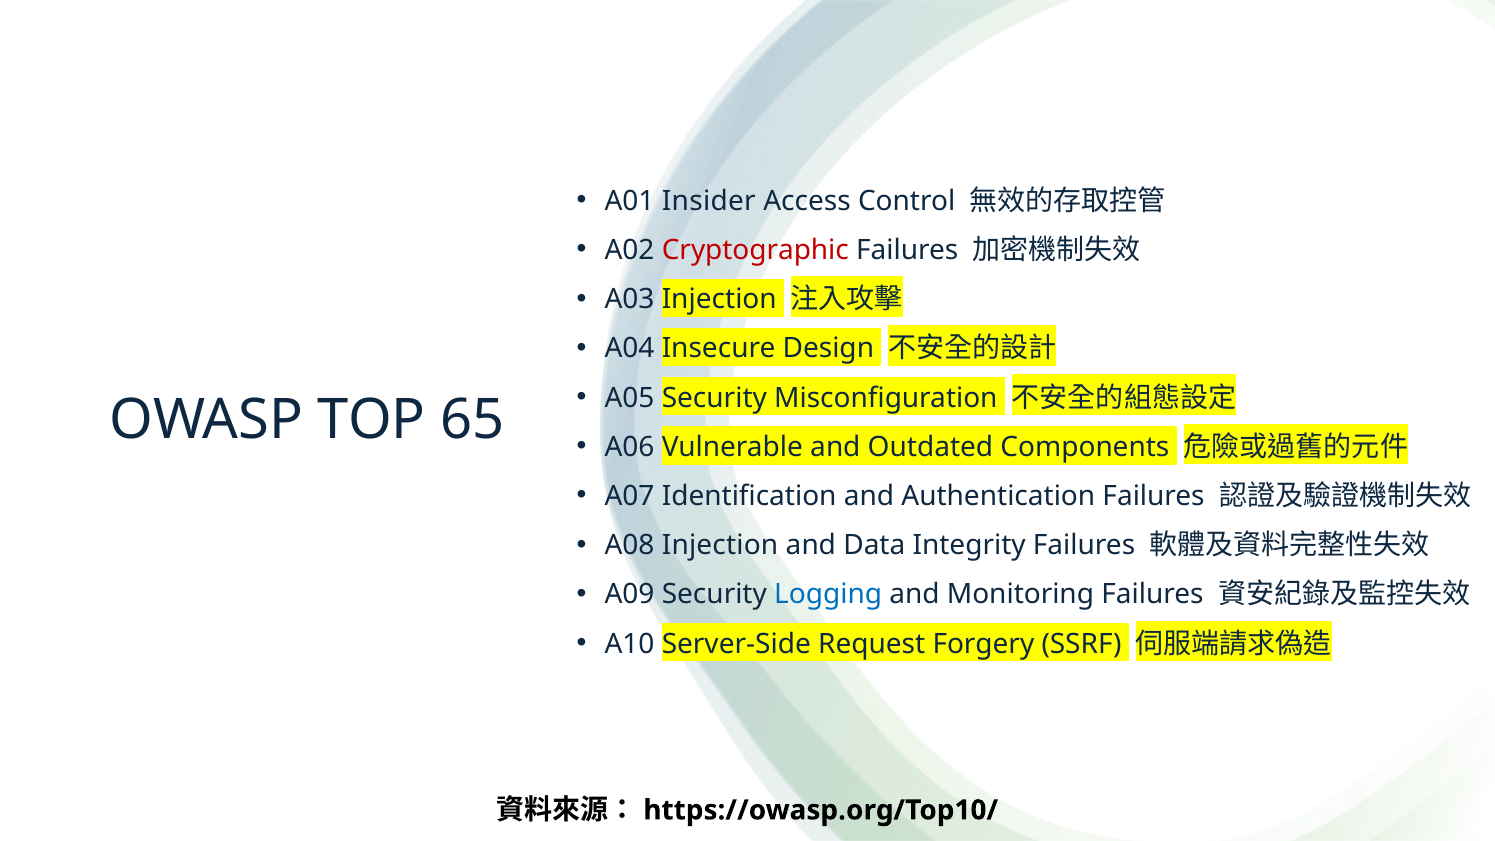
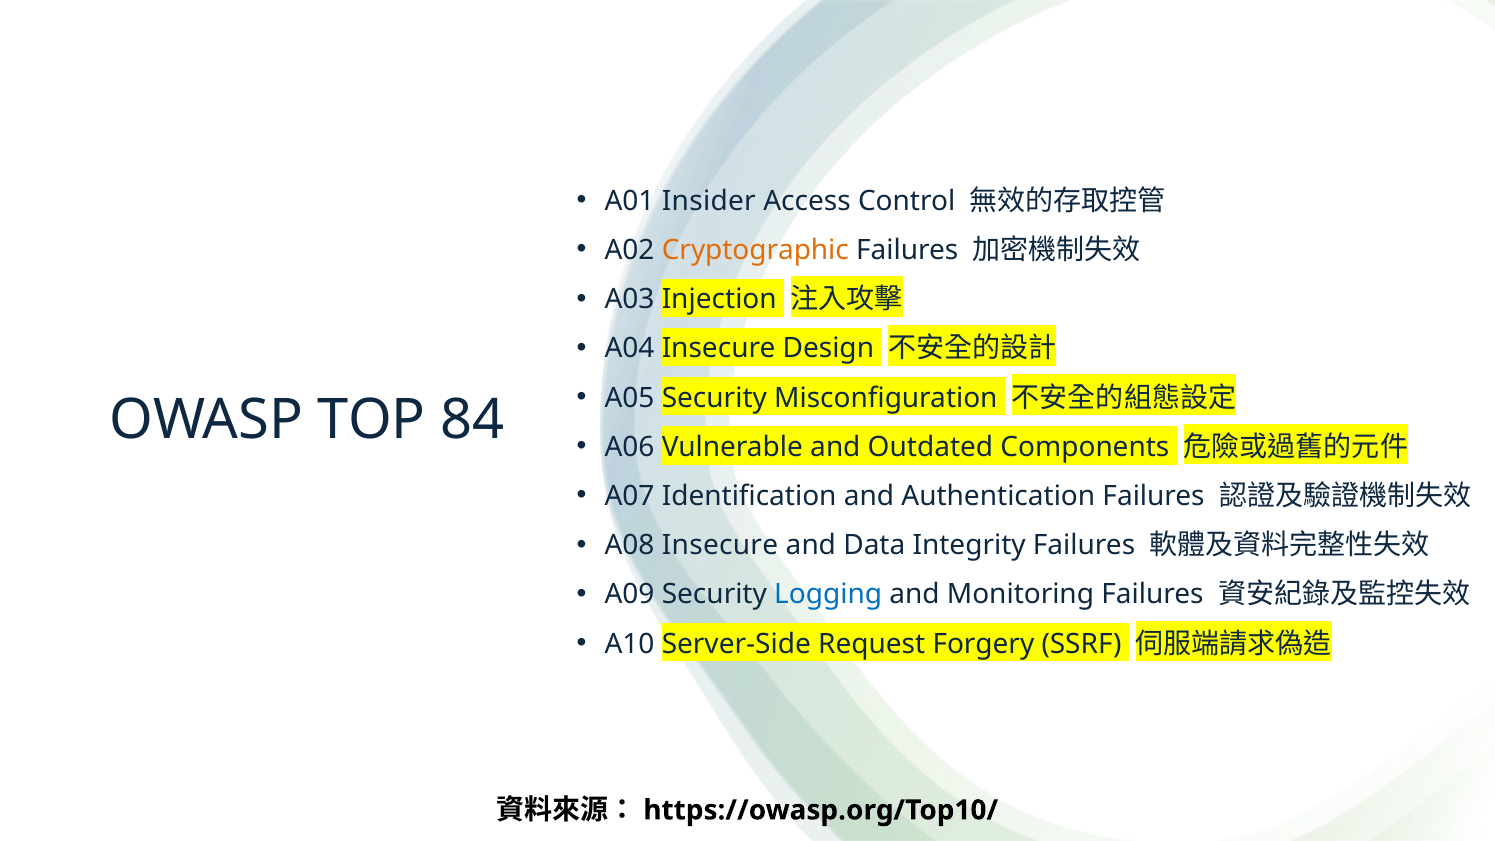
Cryptographic colour: red -> orange
65: 65 -> 84
A08 Injection: Injection -> Insecure
